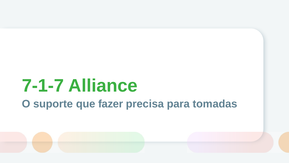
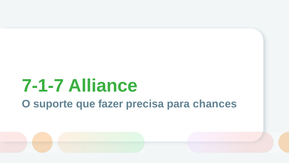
tomadas: tomadas -> chances
